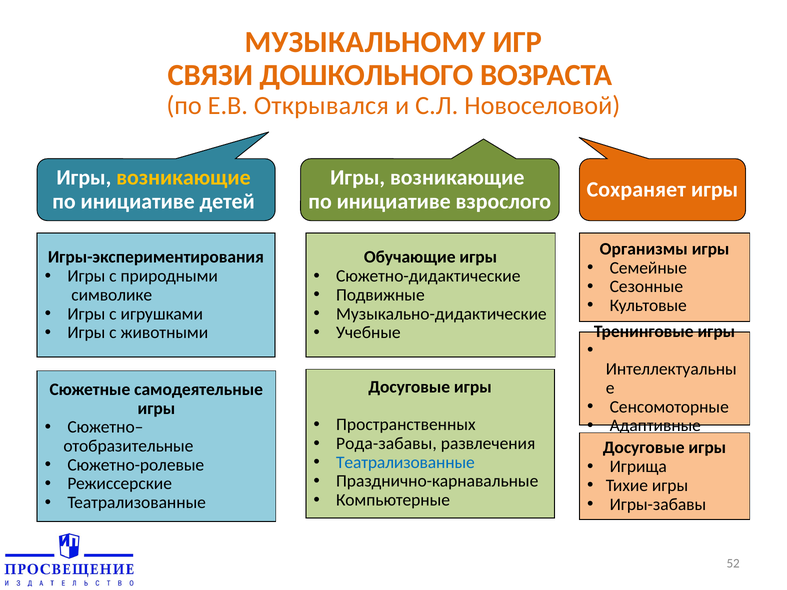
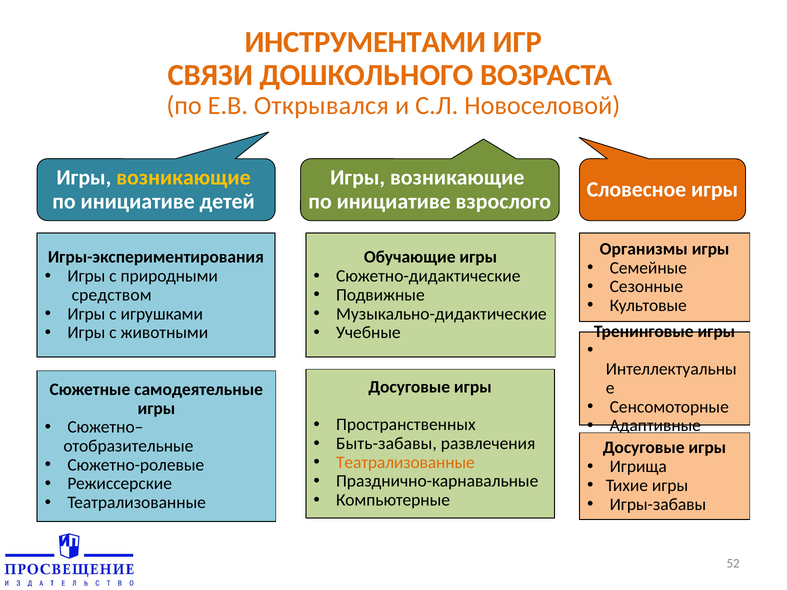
МУЗЫКАЛЬНОМУ: МУЗЫКАЛЬНОМУ -> ИНСТРУМЕНТАМИ
Сохраняет: Сохраняет -> Словесное
символике: символике -> средством
Рода-забавы: Рода-забавы -> Быть-забавы
Театрализованные at (405, 463) colour: blue -> orange
